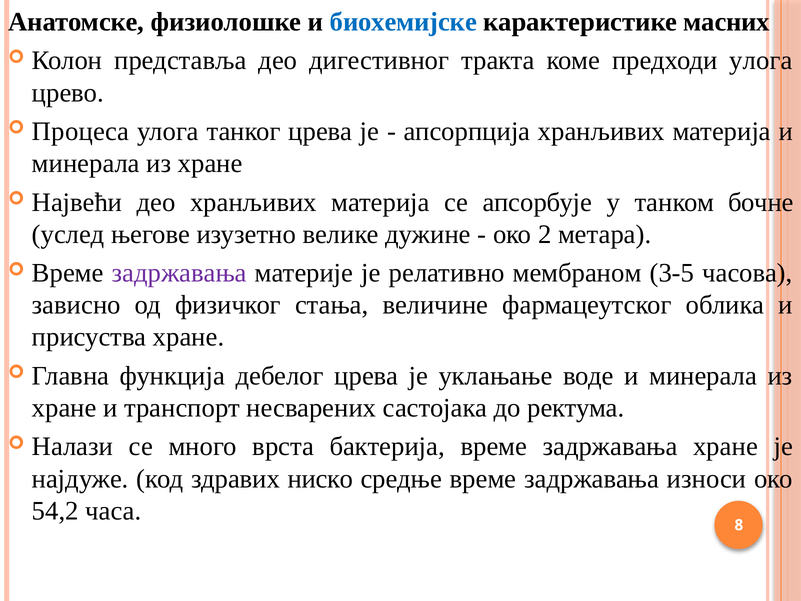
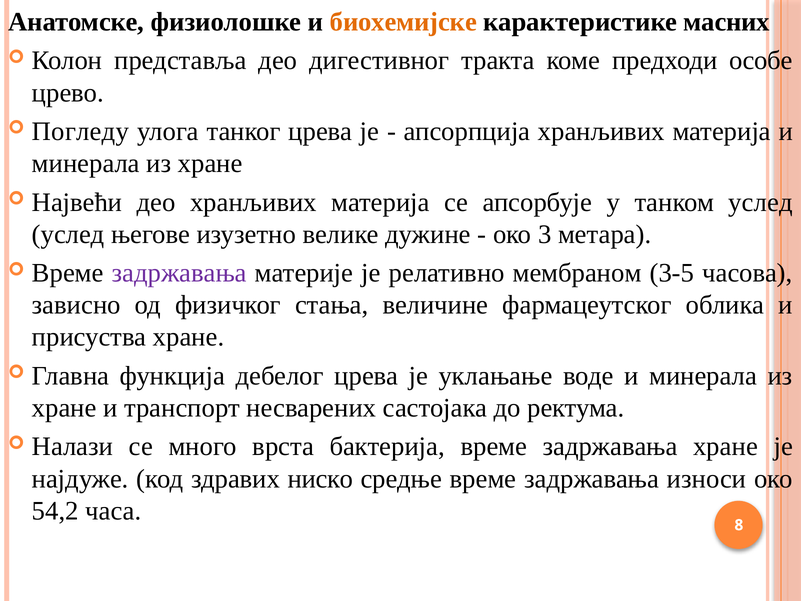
биохемијске colour: blue -> orange
предходи улога: улога -> особе
Процеса: Процеса -> Погледу
танком бочне: бочне -> услед
2: 2 -> 3
